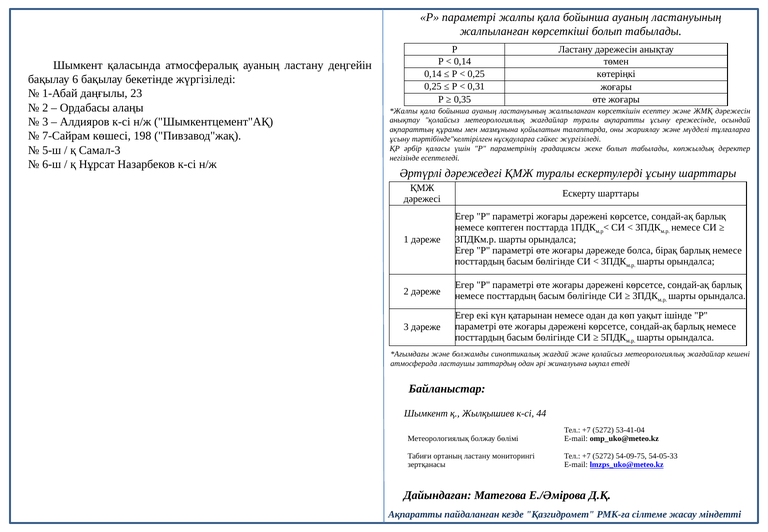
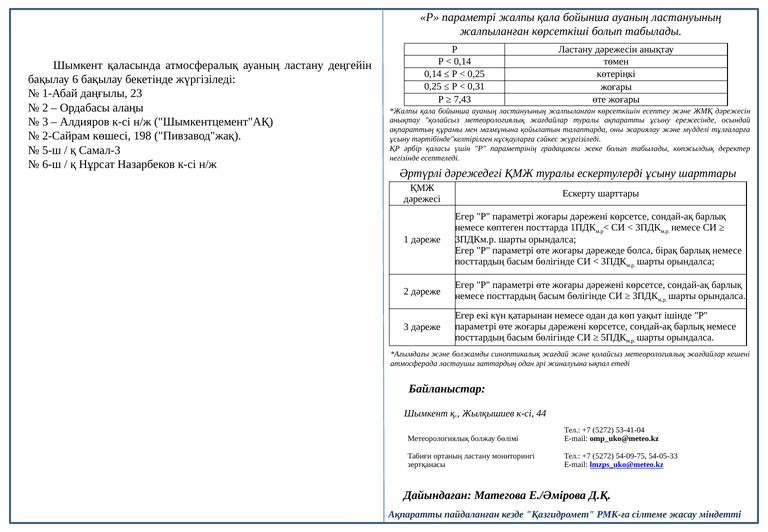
0,35: 0,35 -> 7,43
7-Сайрам: 7-Сайрам -> 2-Сайрам
